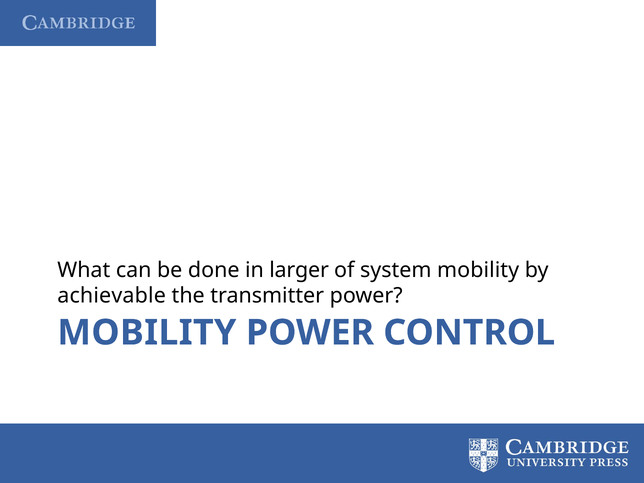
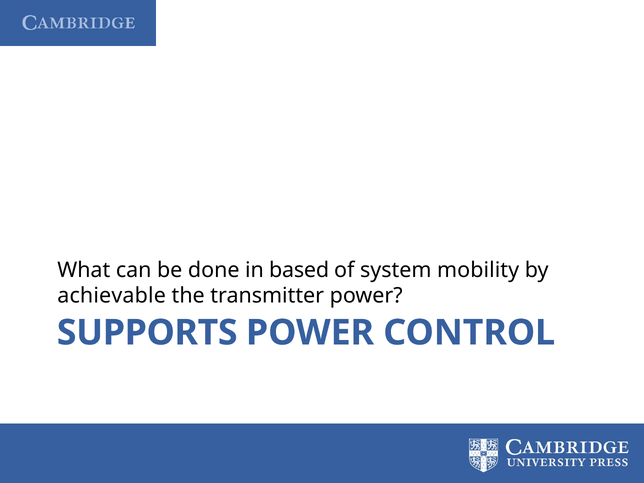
larger: larger -> based
MOBILITY at (147, 333): MOBILITY -> SUPPORTS
